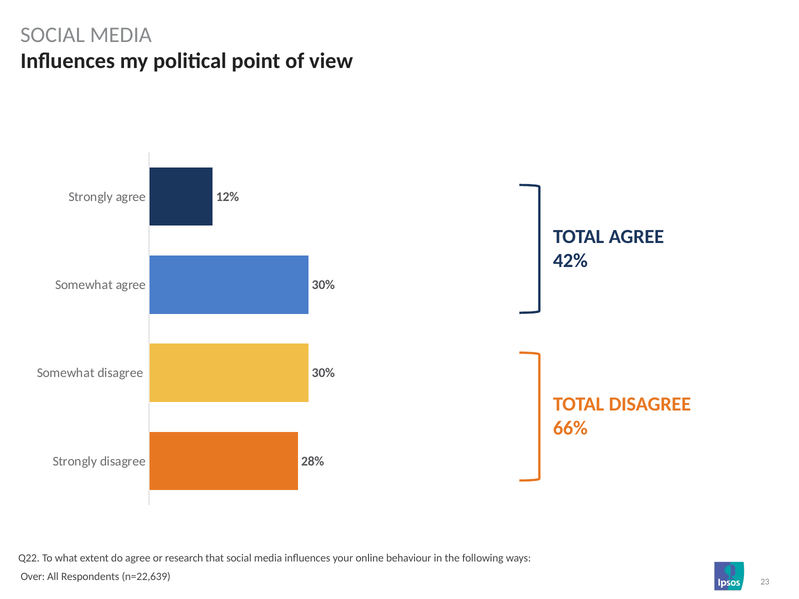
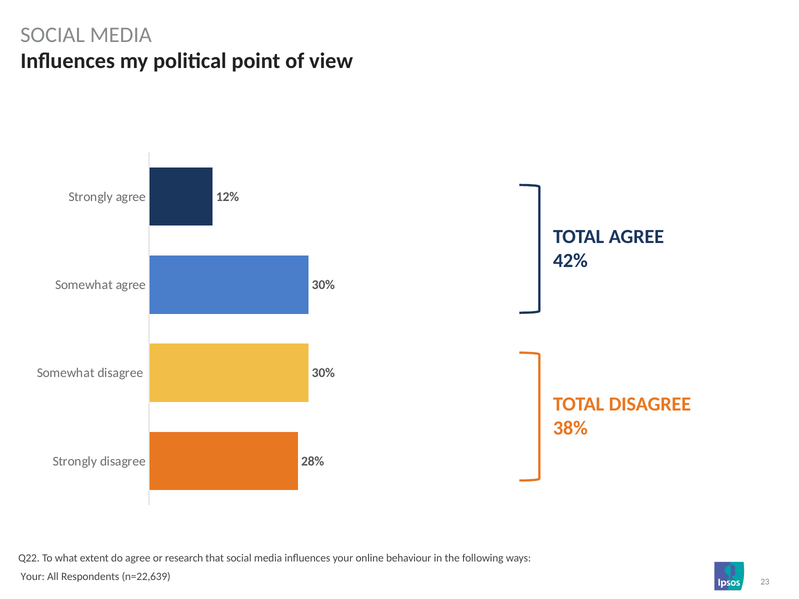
66%: 66% -> 38%
Over at (33, 577): Over -> Your
